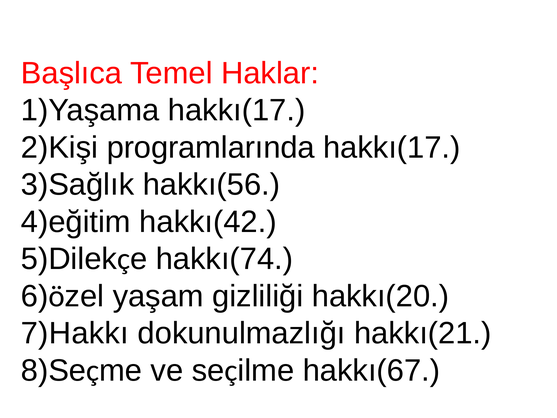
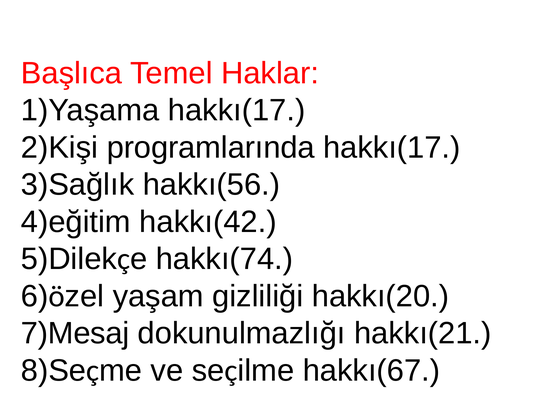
7)Hakkı: 7)Hakkı -> 7)Mesaj
